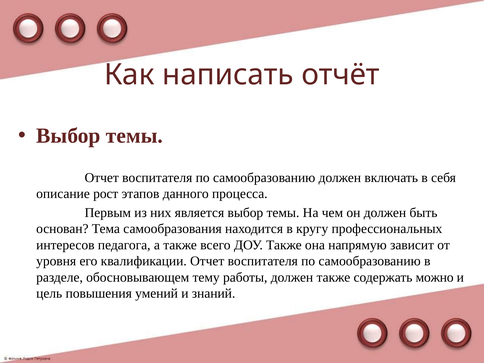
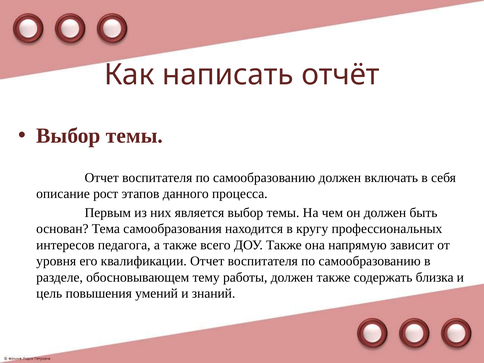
можно: можно -> близка
